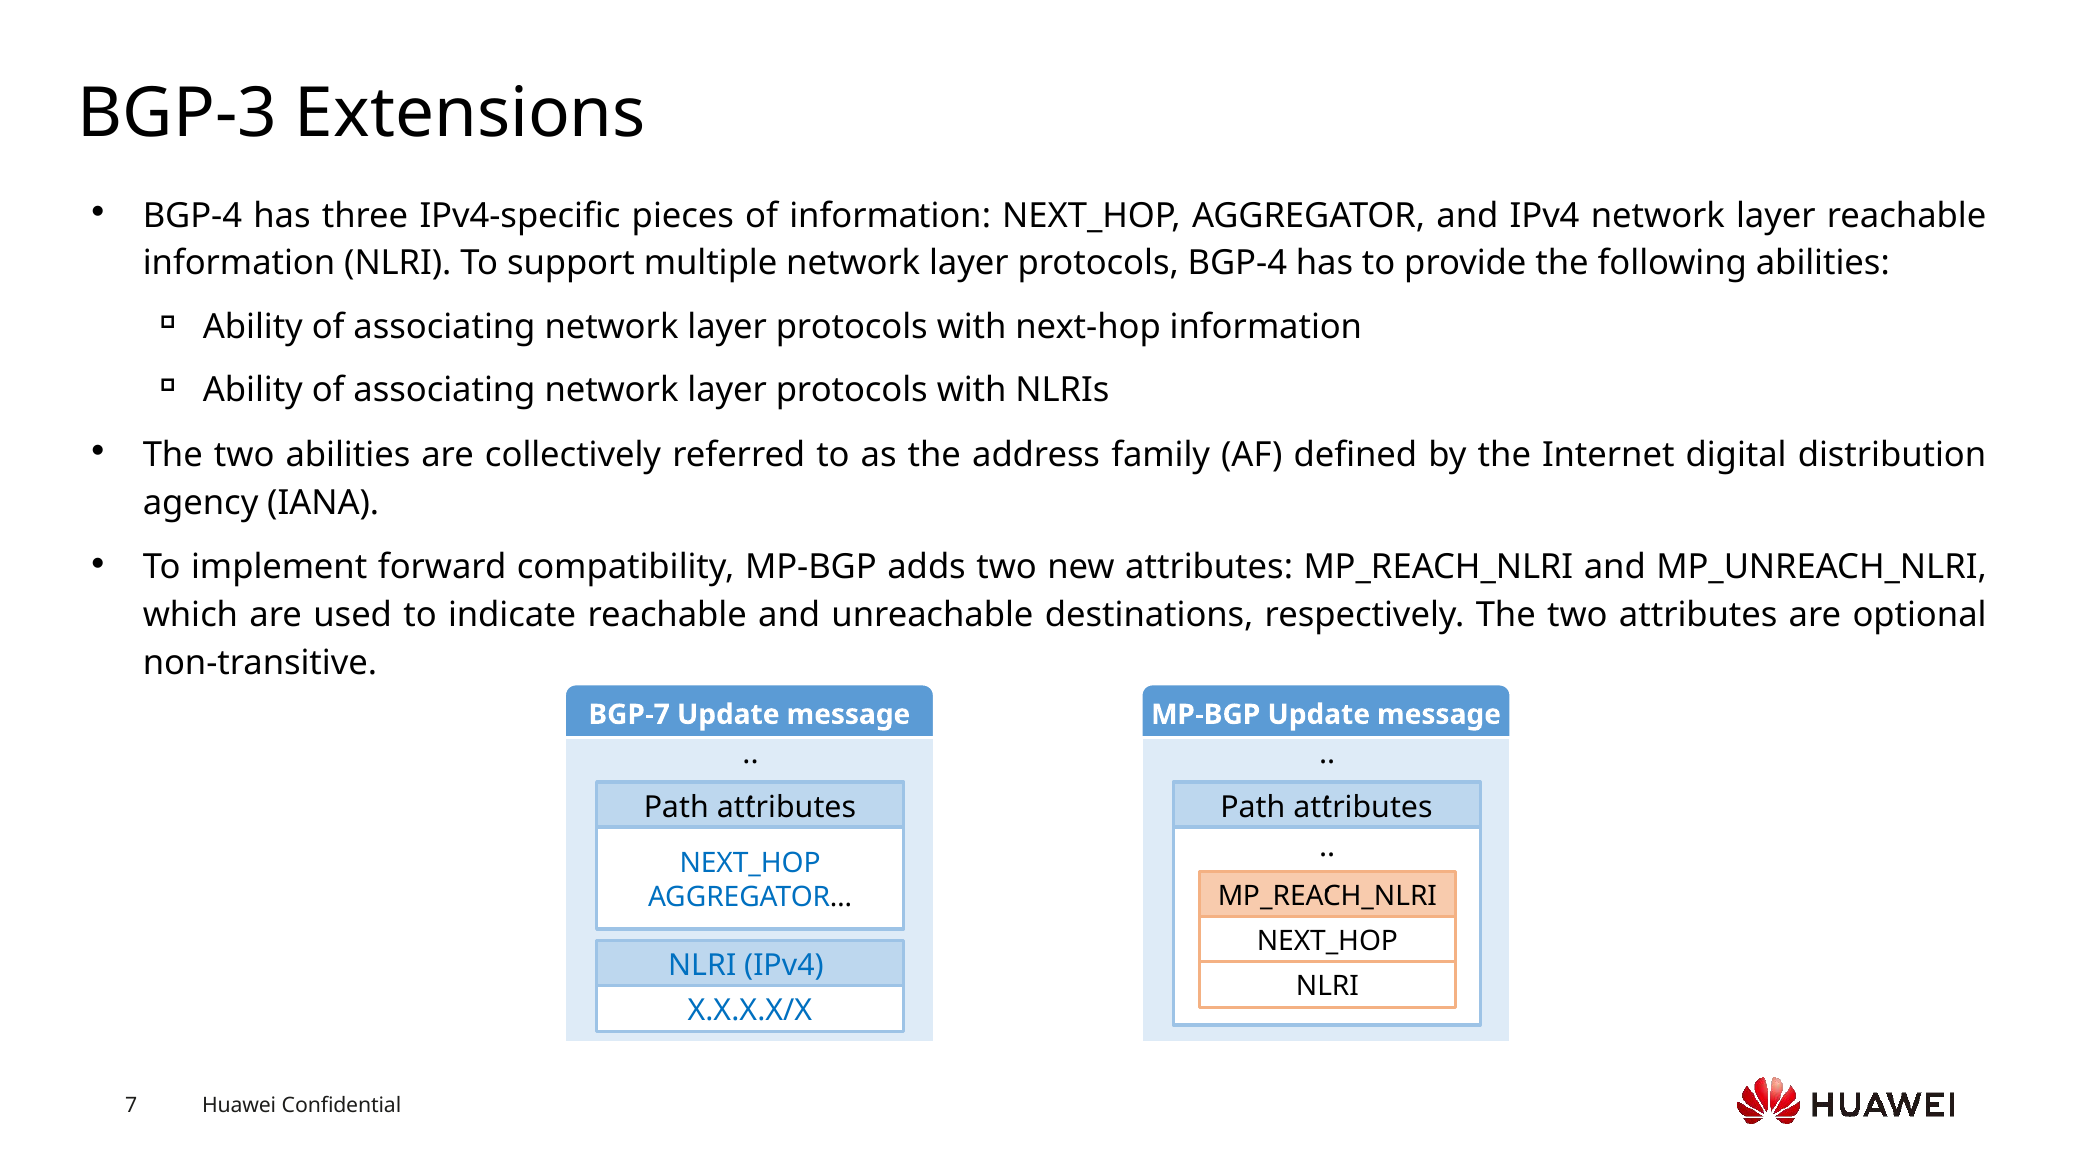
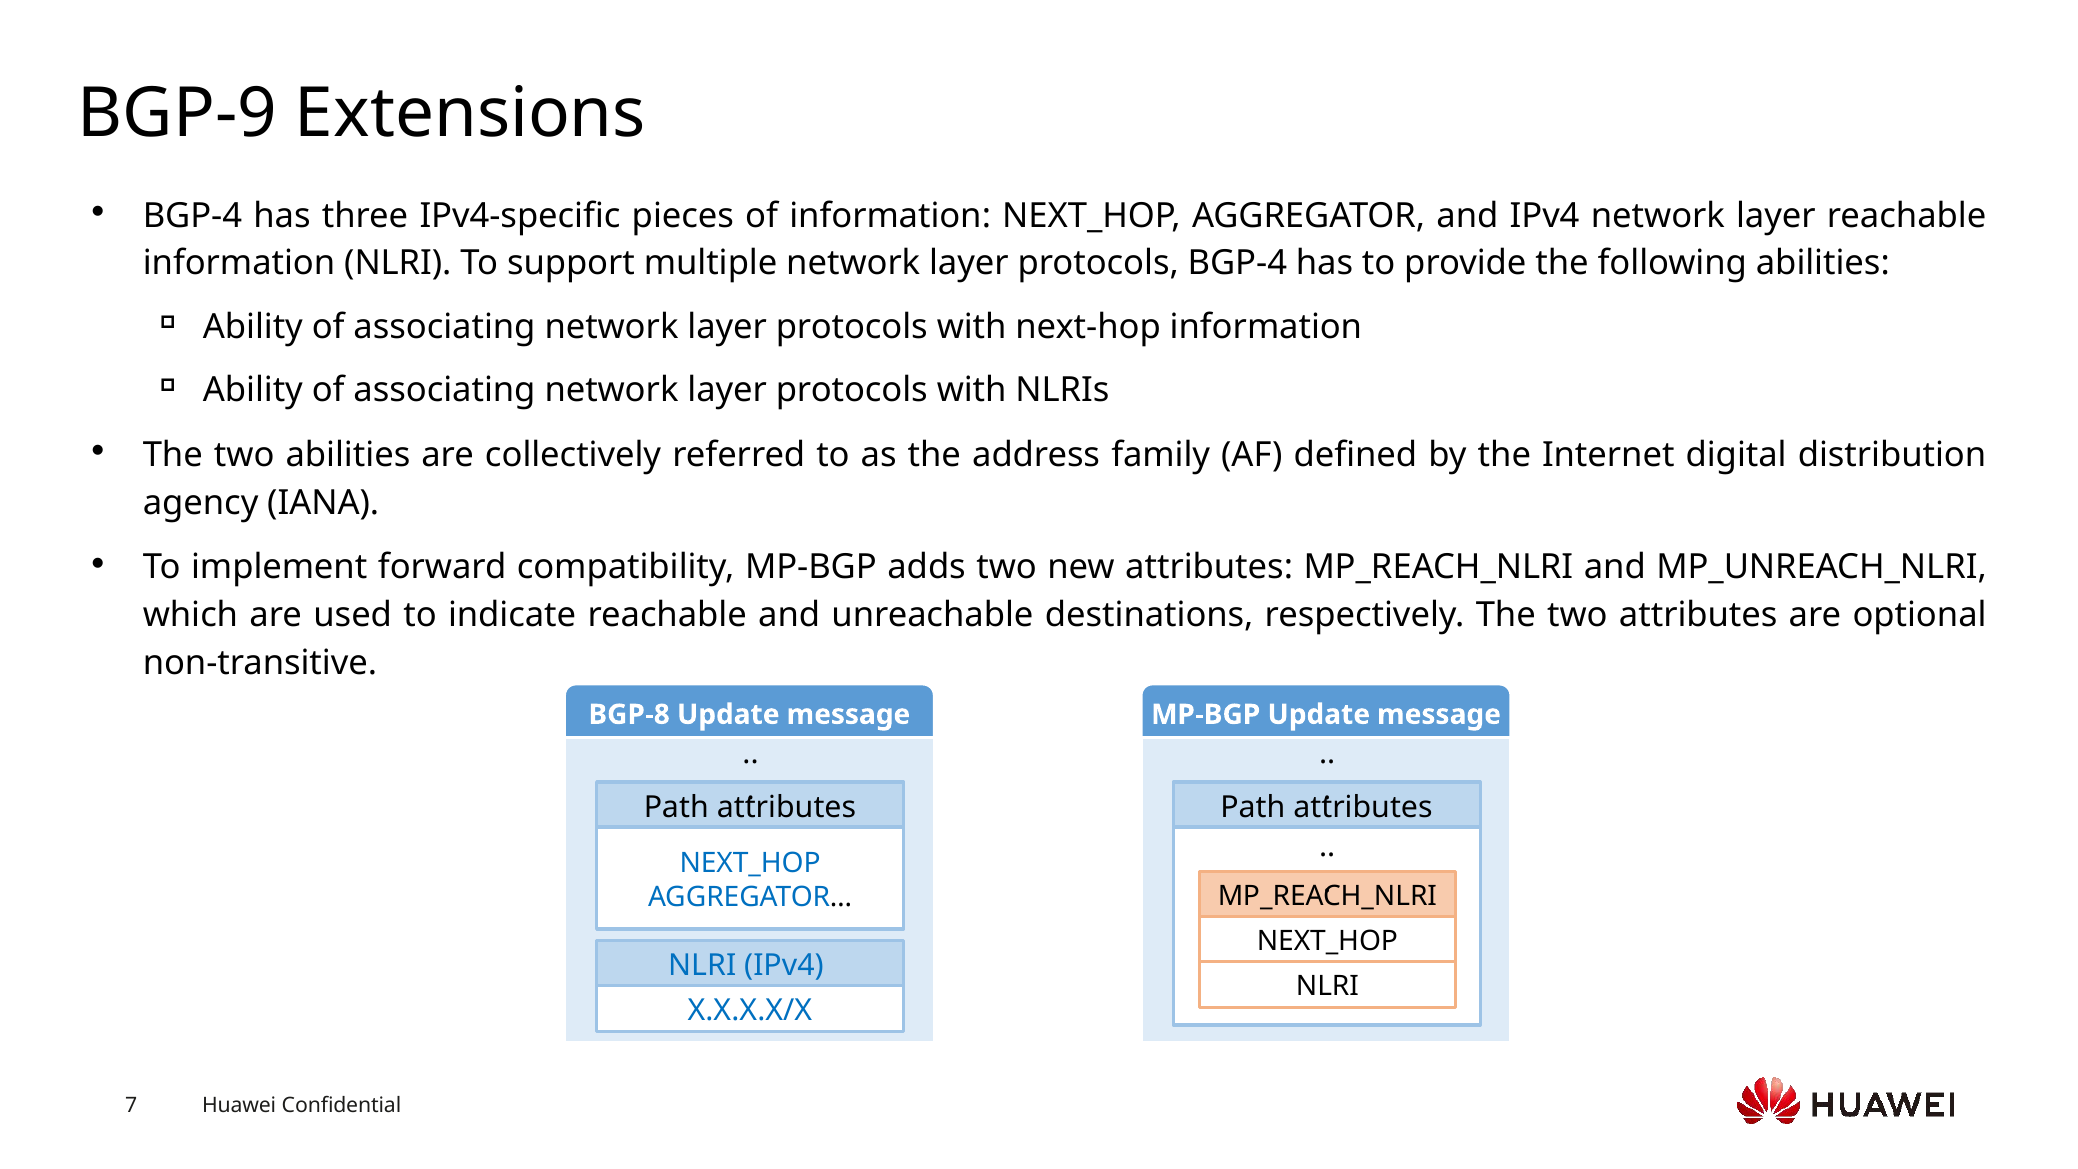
BGP-3: BGP-3 -> BGP-9
BGP-7: BGP-7 -> BGP-8
